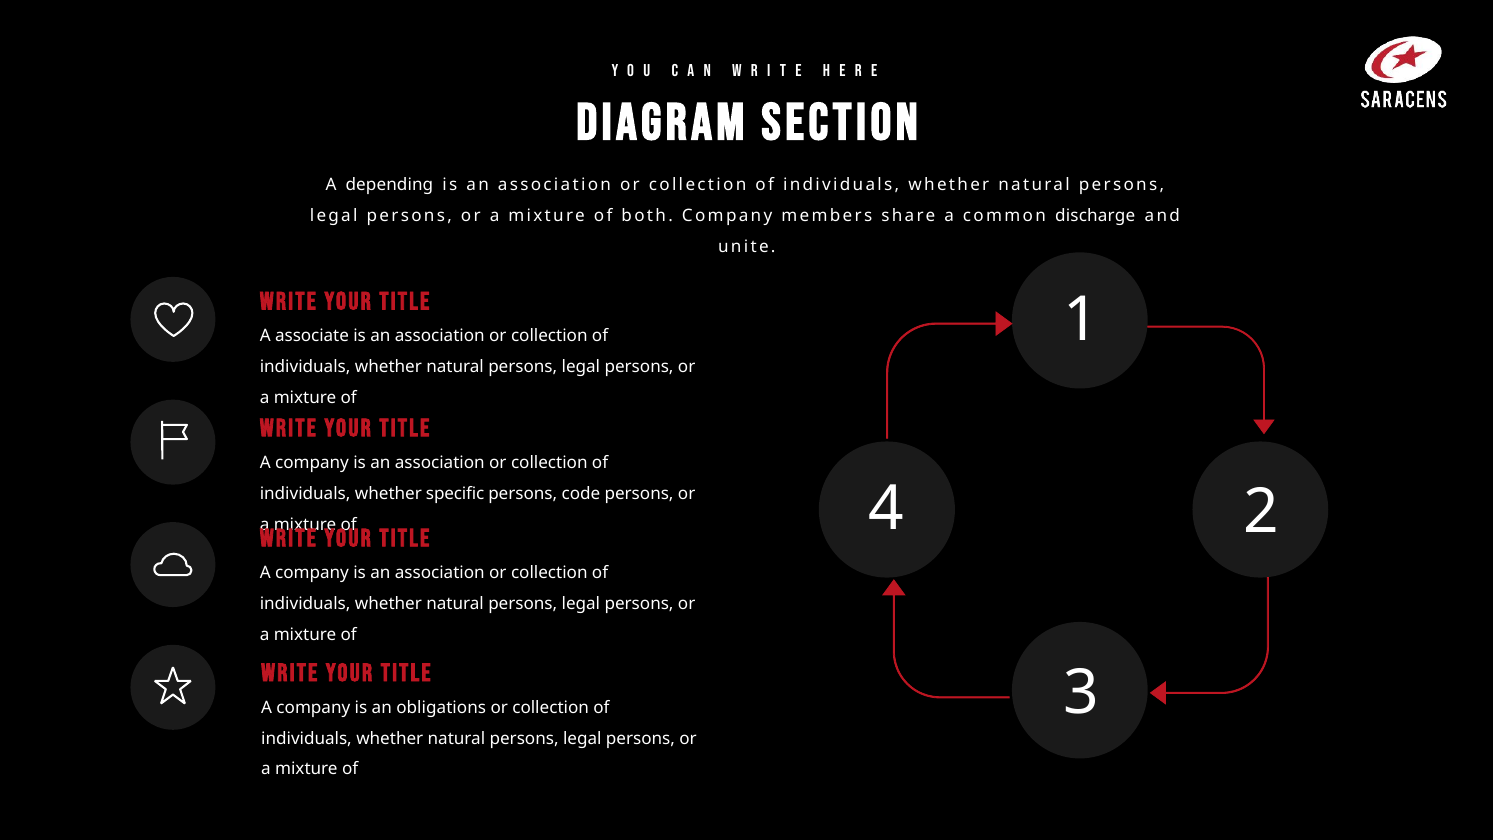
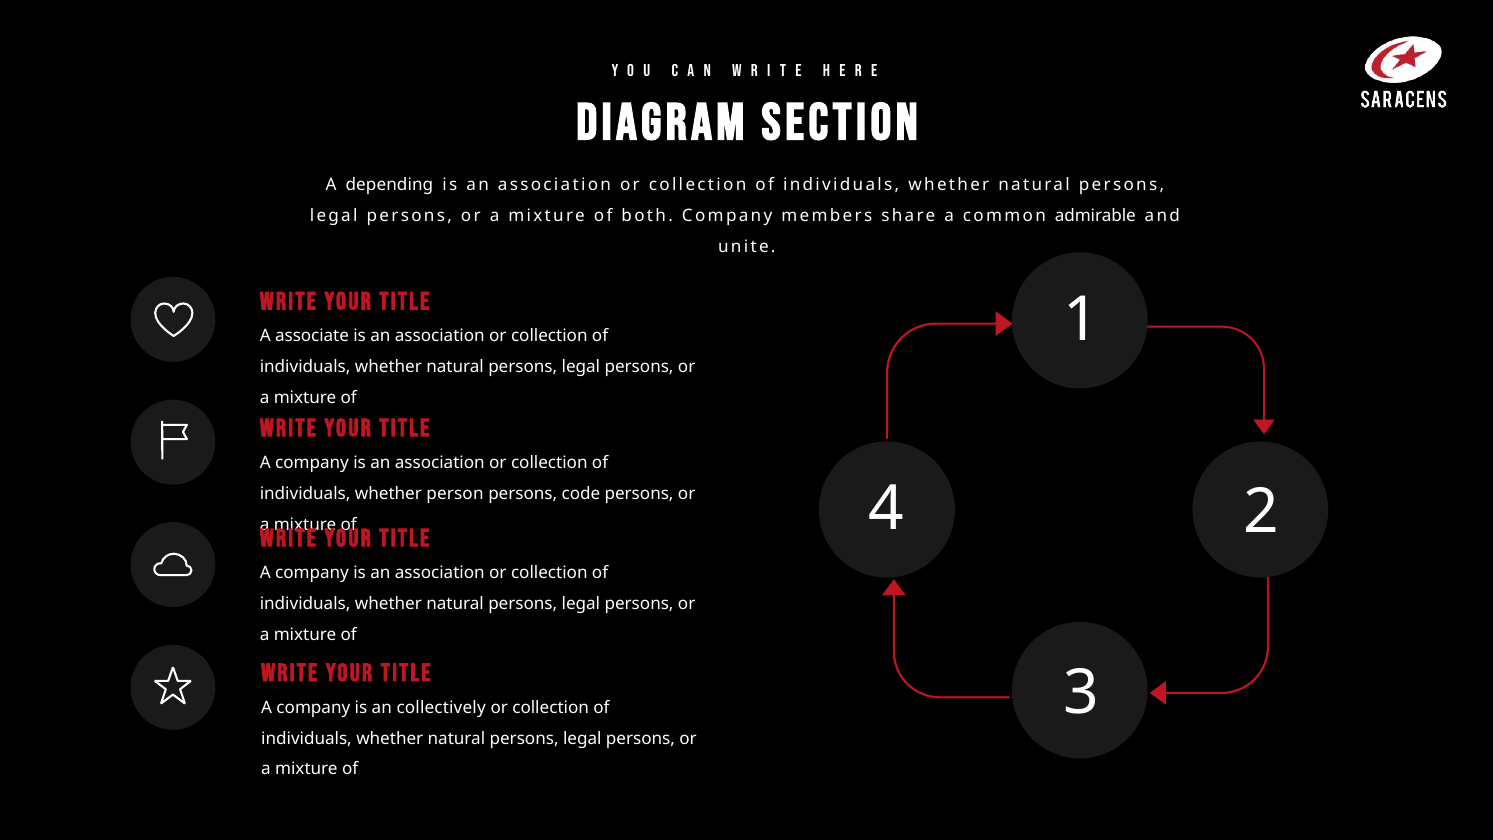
discharge: discharge -> admirable
specific: specific -> person
obligations: obligations -> collectively
